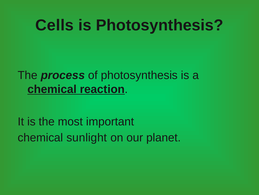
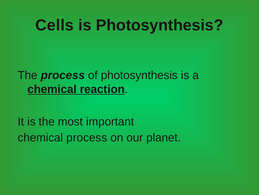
chemical sunlight: sunlight -> process
